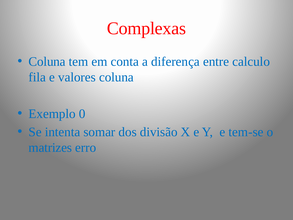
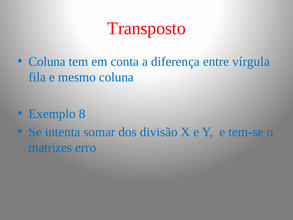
Complexas: Complexas -> Transposto
calculo: calculo -> vírgula
valores: valores -> mesmo
0: 0 -> 8
